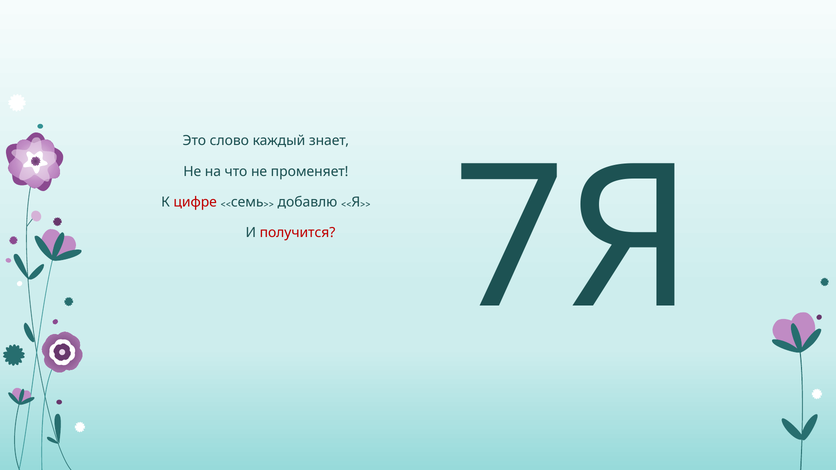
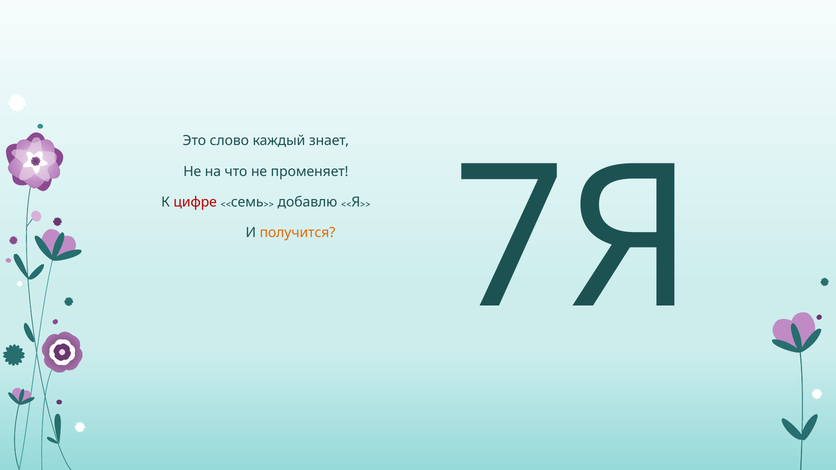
получится colour: red -> orange
